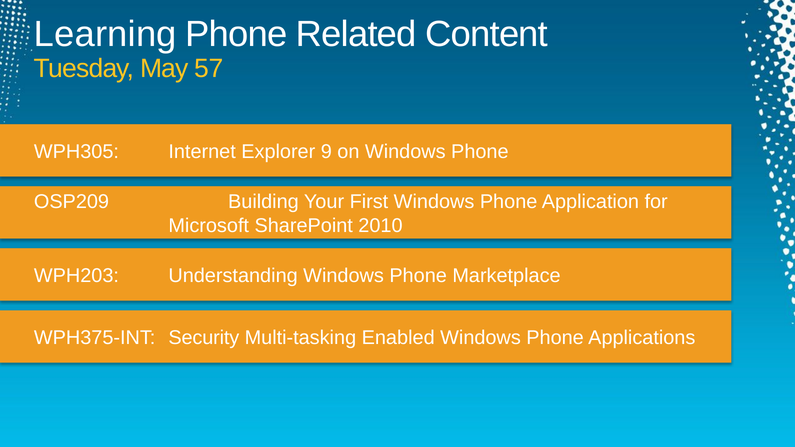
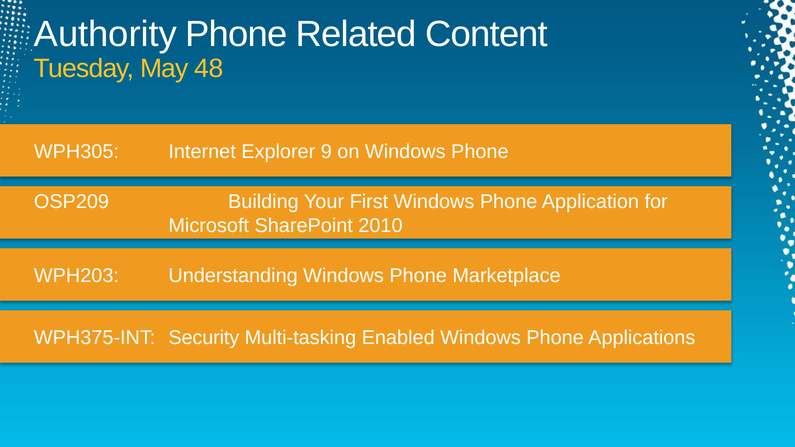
Learning: Learning -> Authority
57: 57 -> 48
